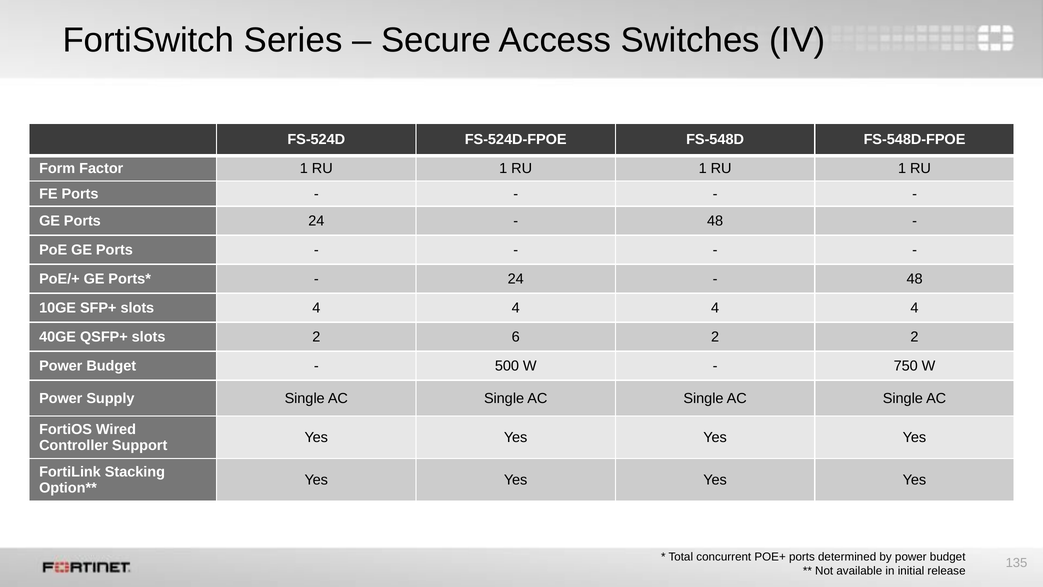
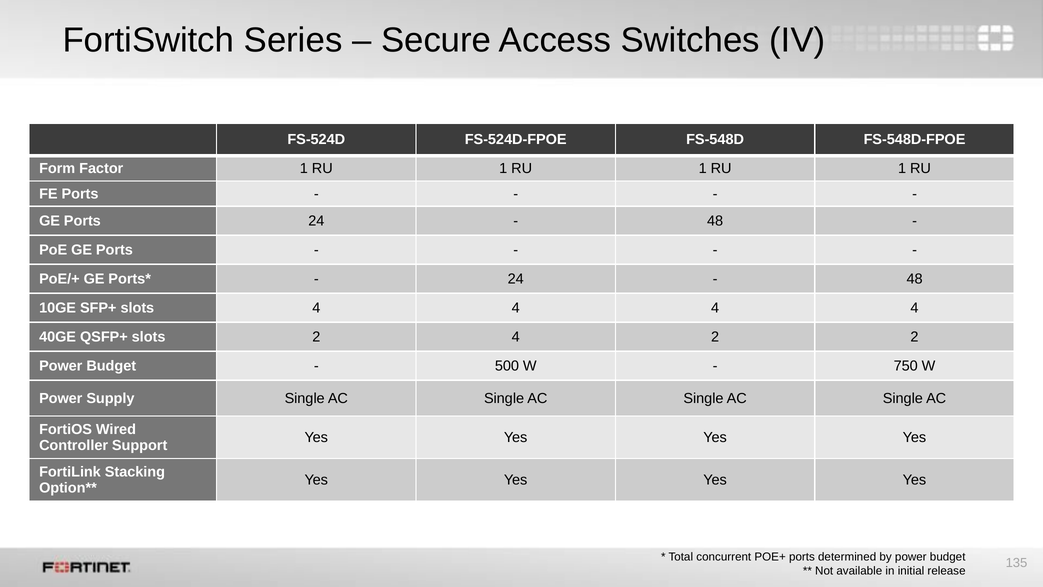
2 6: 6 -> 4
